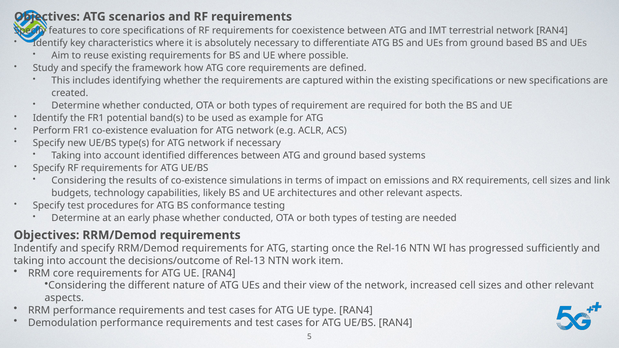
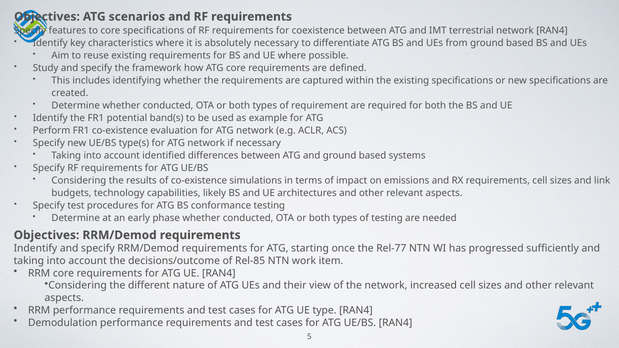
Rel-16: Rel-16 -> Rel-77
Rel-13: Rel-13 -> Rel-85
